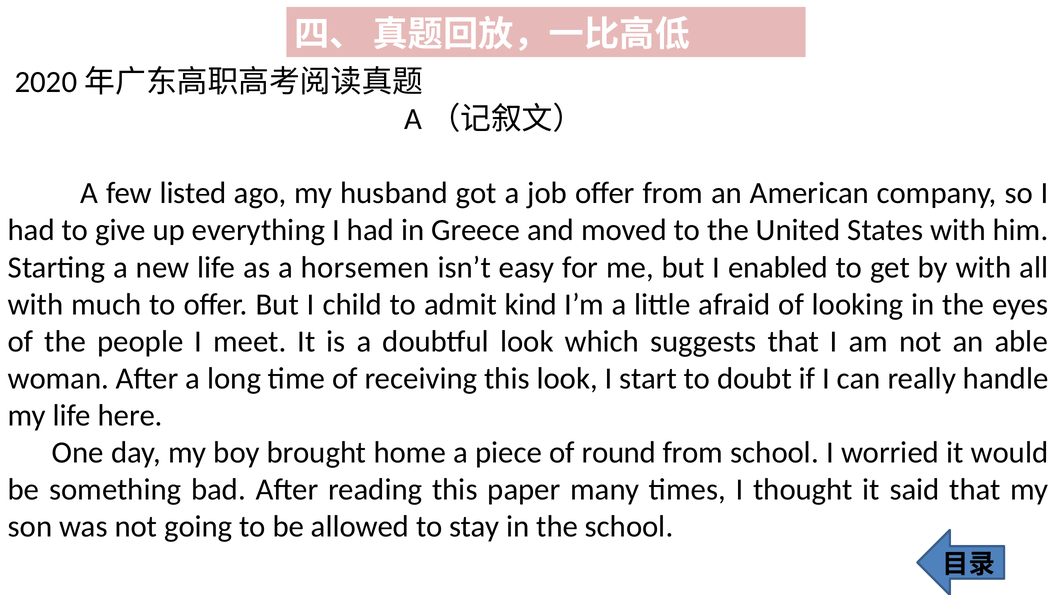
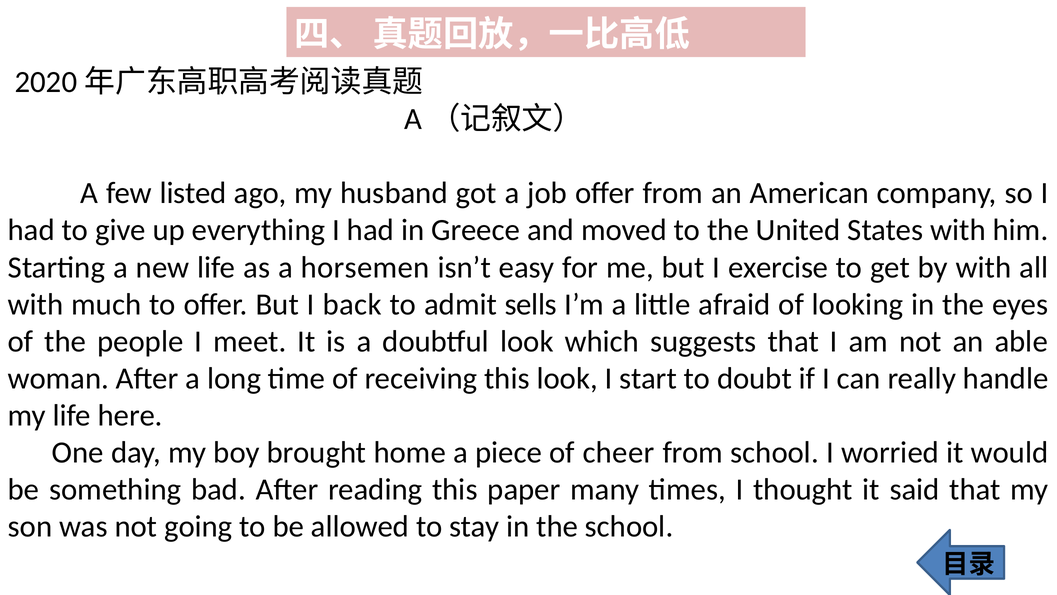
enabled: enabled -> exercise
child: child -> back
kind: kind -> sells
round: round -> cheer
